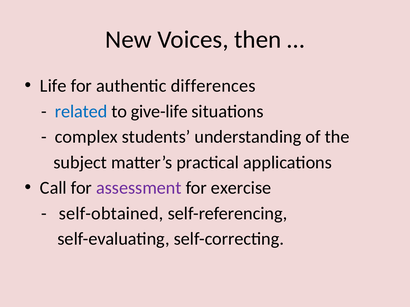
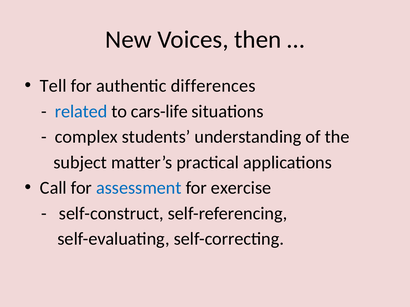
Life: Life -> Tell
give-life: give-life -> cars-life
assessment colour: purple -> blue
self-obtained: self-obtained -> self-construct
